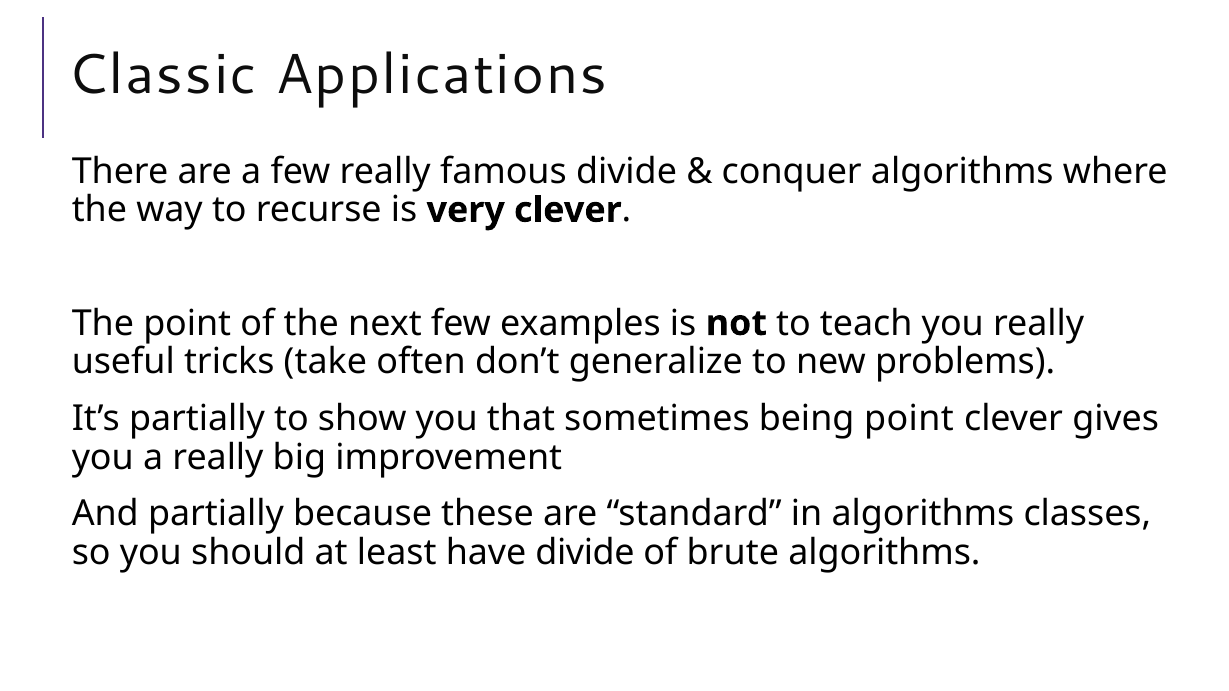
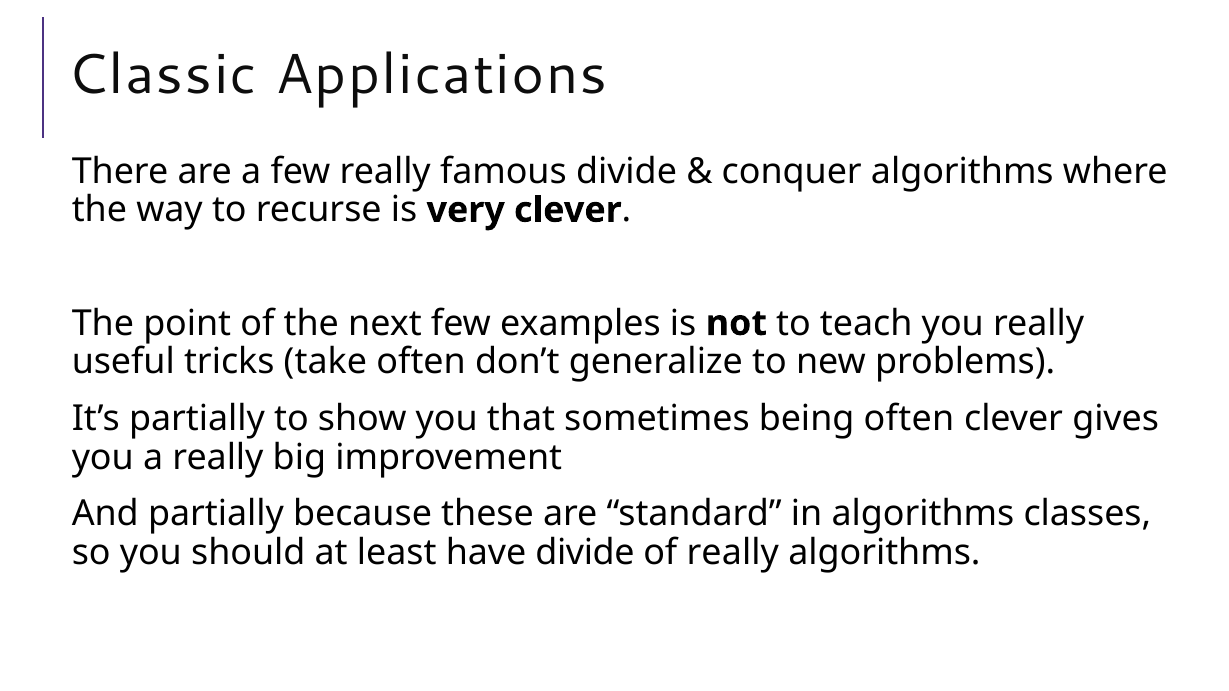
being point: point -> often
of brute: brute -> really
